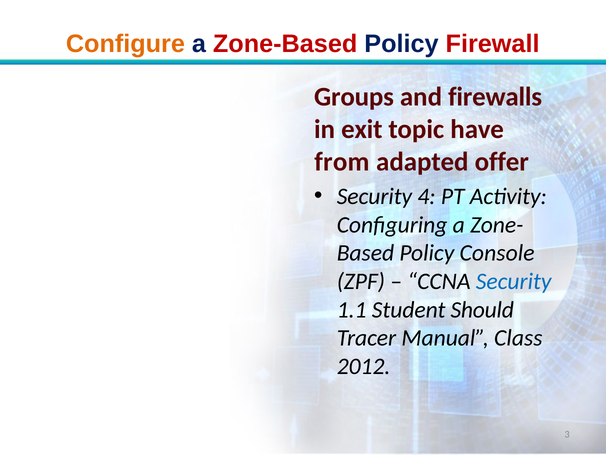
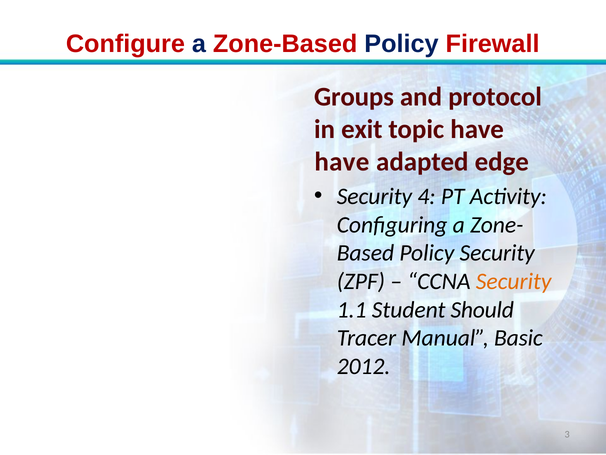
Configure colour: orange -> red
firewalls: firewalls -> protocol
from at (342, 161): from -> have
offer: offer -> edge
Policy Console: Console -> Security
Security at (514, 281) colour: blue -> orange
Class: Class -> Basic
